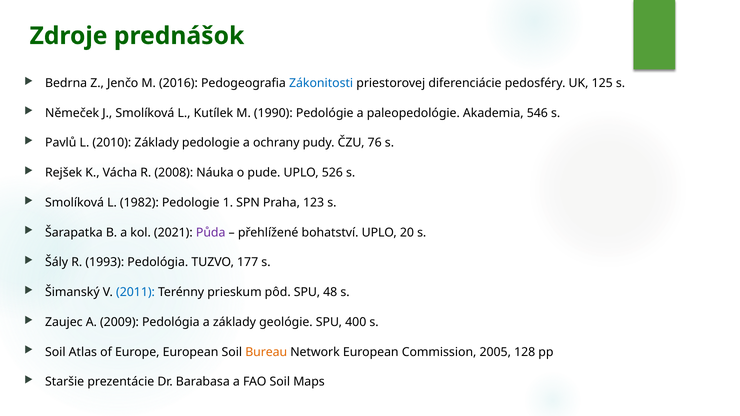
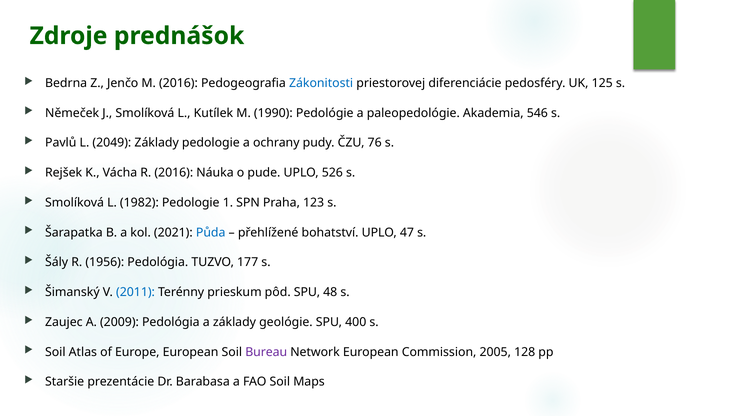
2010: 2010 -> 2049
R 2008: 2008 -> 2016
Půda colour: purple -> blue
20: 20 -> 47
1993: 1993 -> 1956
Bureau colour: orange -> purple
